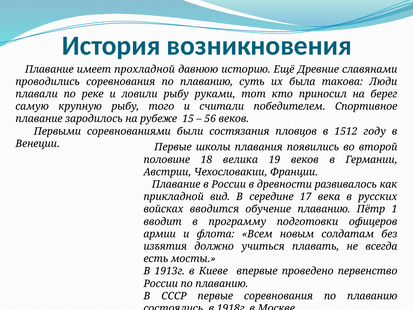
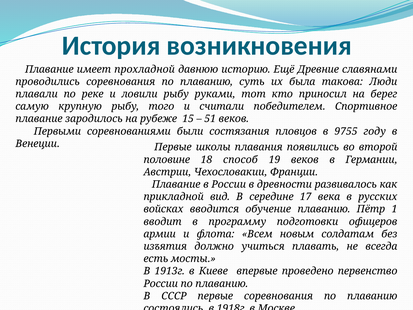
56: 56 -> 51
1512: 1512 -> 9755
велика: велика -> способ
